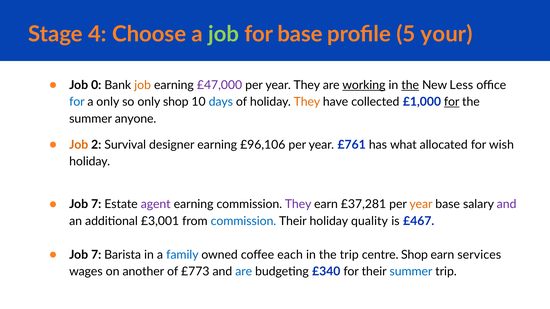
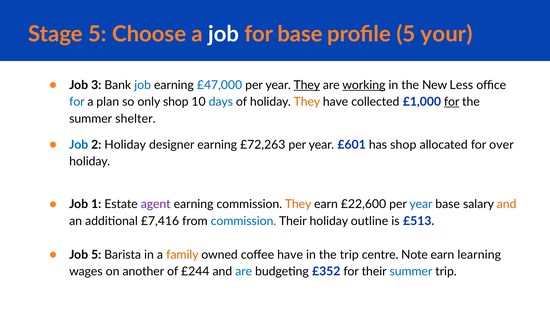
Stage 4: 4 -> 5
job at (224, 34) colour: light green -> white
0: 0 -> 3
job at (143, 85) colour: orange -> blue
£47,000 colour: purple -> blue
They at (307, 85) underline: none -> present
the at (410, 85) underline: present -> none
a only: only -> plan
anyone: anyone -> shelter
Job at (79, 145) colour: orange -> blue
2 Survival: Survival -> Holiday
£96,106: £96,106 -> £72,263
£761: £761 -> £601
has what: what -> shop
wish: wish -> over
7 at (96, 205): 7 -> 1
They at (298, 205) colour: purple -> orange
£37,281: £37,281 -> £22,600
year at (421, 205) colour: orange -> blue
and at (507, 205) colour: purple -> orange
£3,001: £3,001 -> £7,416
quality: quality -> outline
£467: £467 -> £513
7 at (96, 255): 7 -> 5
family colour: blue -> orange
coffee each: each -> have
centre Shop: Shop -> Note
services: services -> learning
£773: £773 -> £244
£340: £340 -> £352
